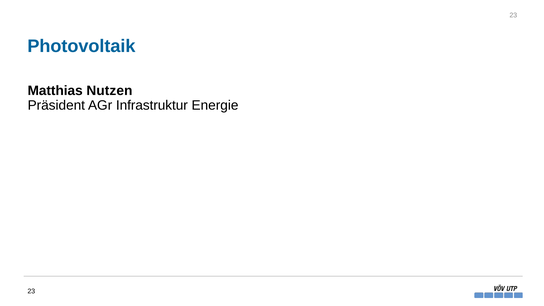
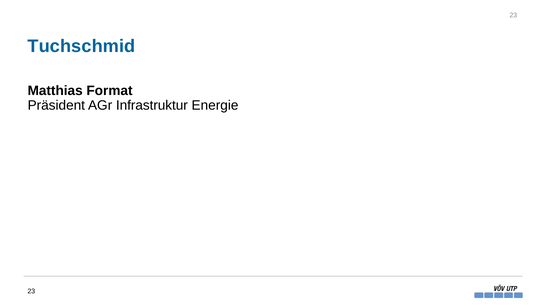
Photovoltaik: Photovoltaik -> Tuchschmid
Nutzen: Nutzen -> Format
